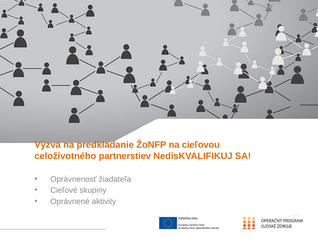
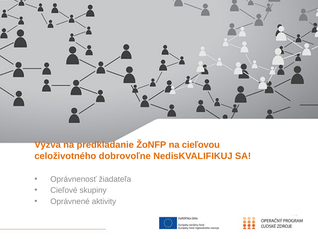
partnerstiev: partnerstiev -> dobrovoľne
